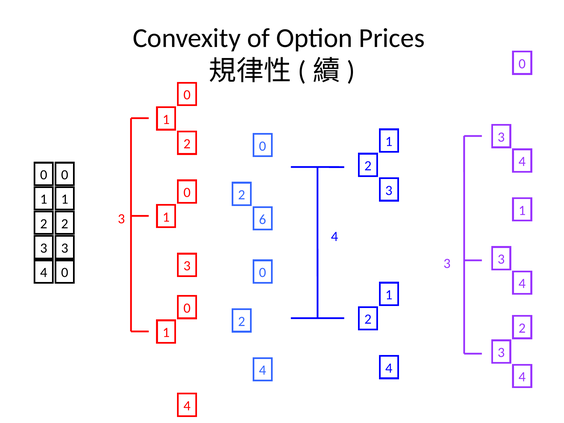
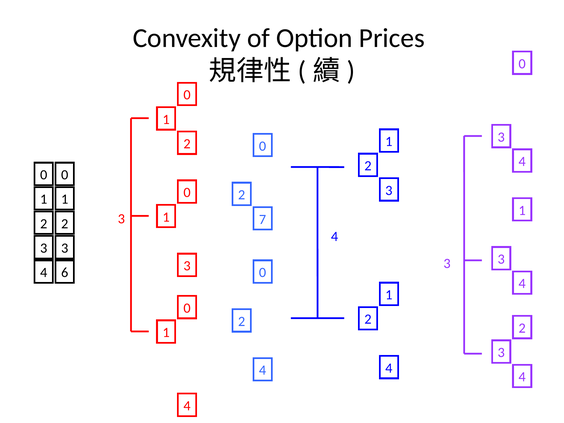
6: 6 -> 7
4 0: 0 -> 6
